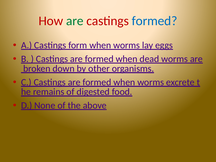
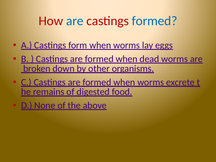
are at (75, 21) colour: green -> blue
